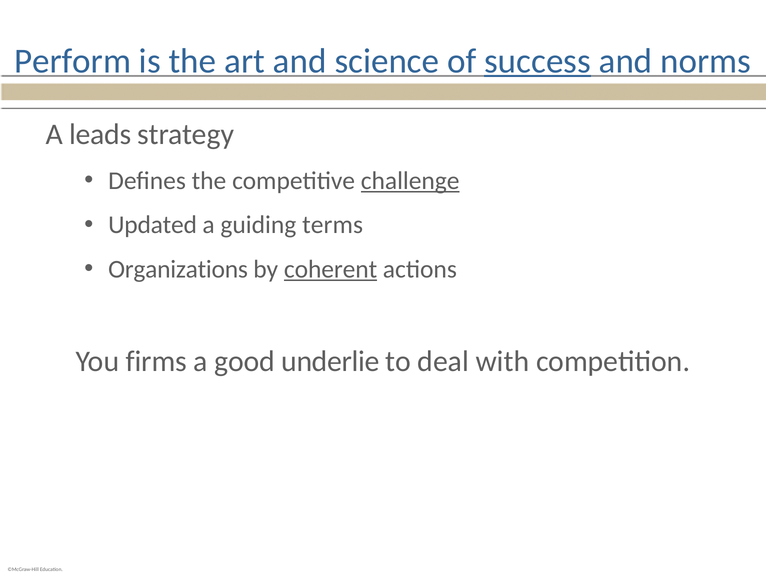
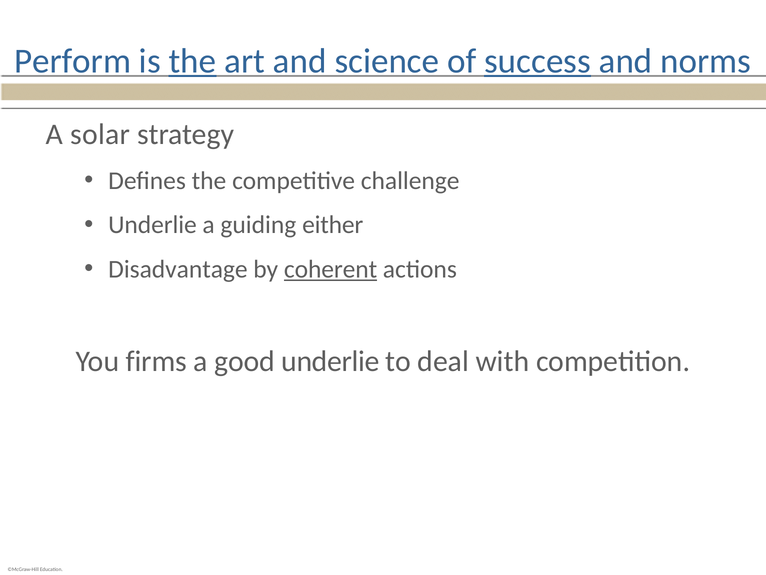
the at (193, 61) underline: none -> present
leads: leads -> solar
challenge underline: present -> none
Updated at (153, 225): Updated -> Underlie
terms: terms -> either
Organizations: Organizations -> Disadvantage
